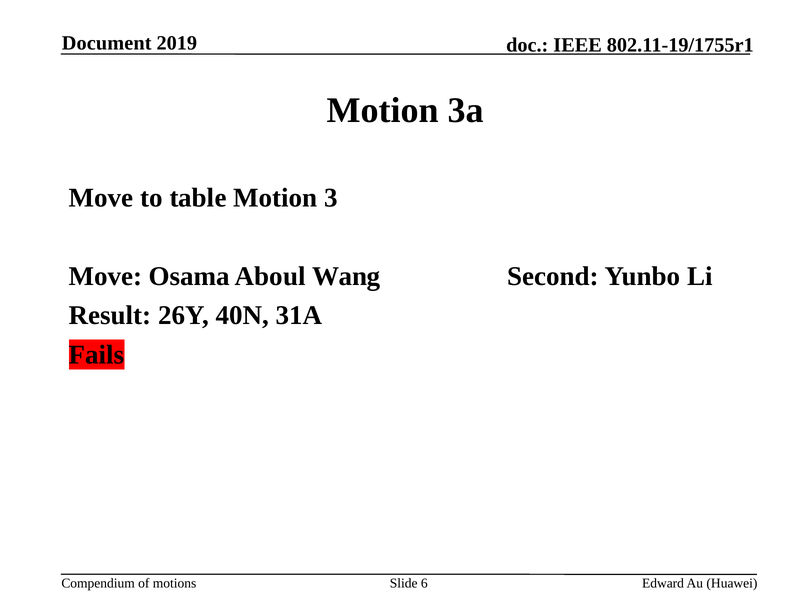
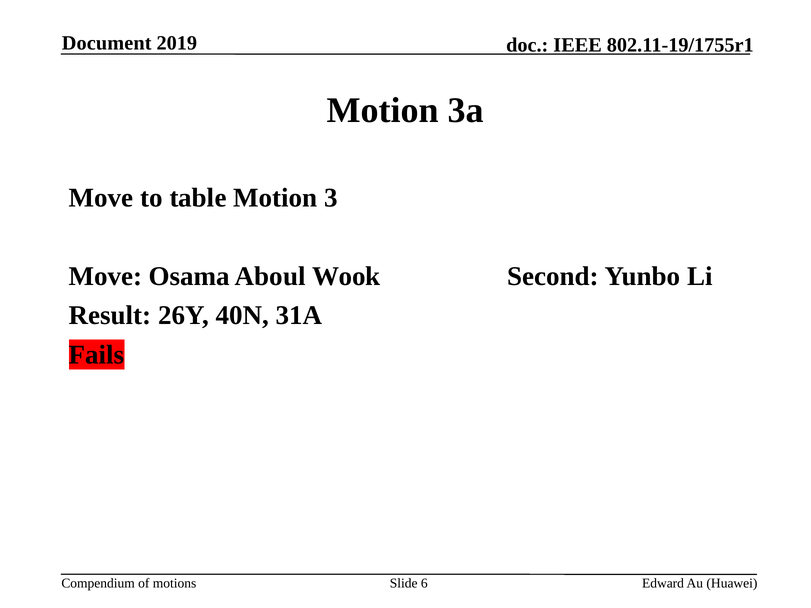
Wang: Wang -> Wook
